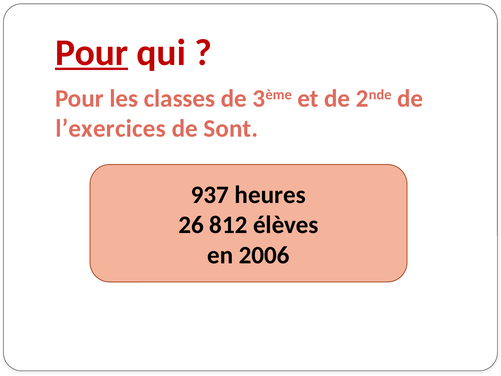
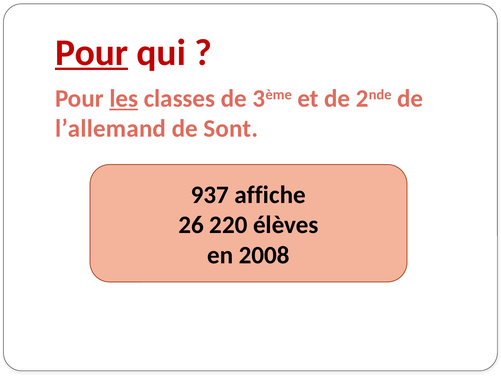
les underline: none -> present
l’exercices: l’exercices -> l’allemand
heures: heures -> affiche
812: 812 -> 220
2006: 2006 -> 2008
